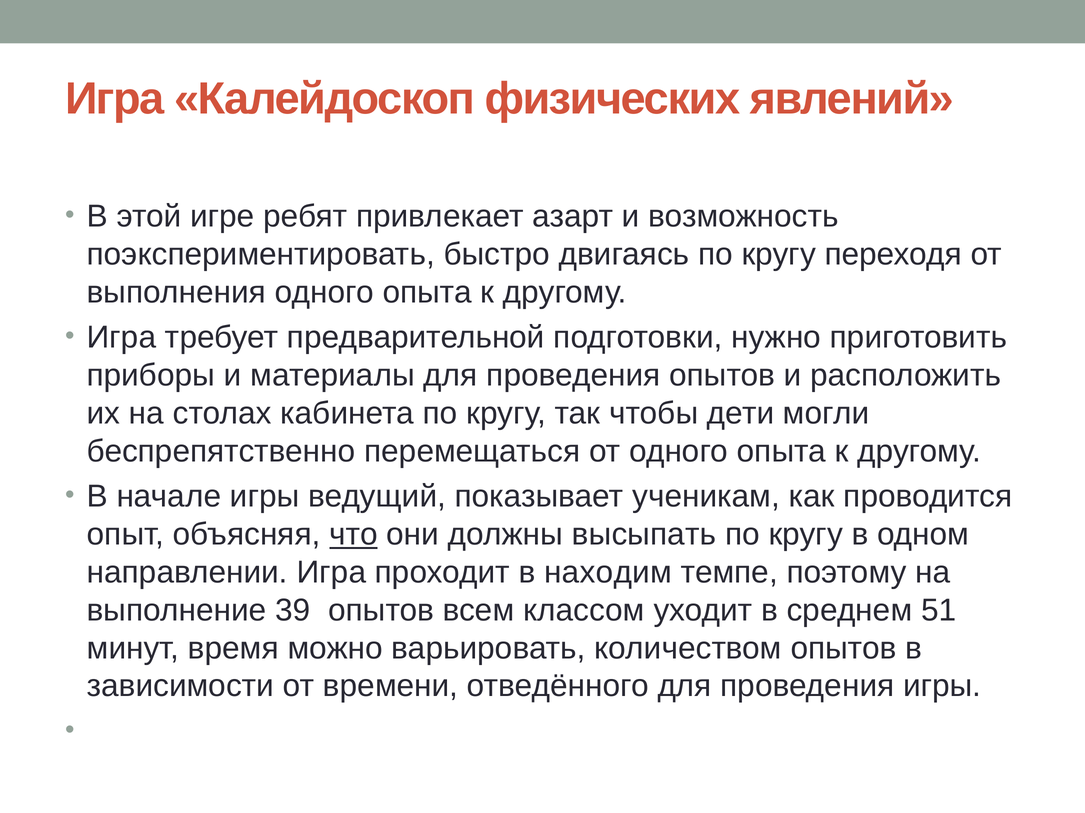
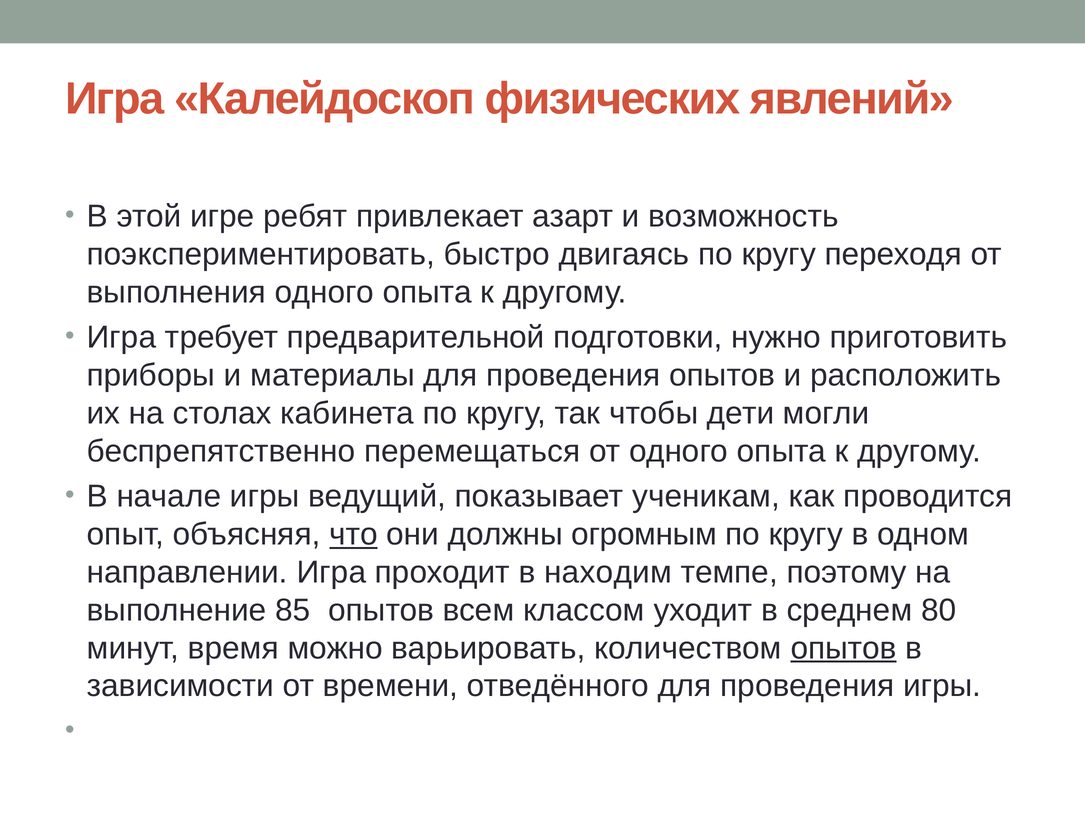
высыпать: высыпать -> огромным
39: 39 -> 85
51: 51 -> 80
опытов at (844, 649) underline: none -> present
